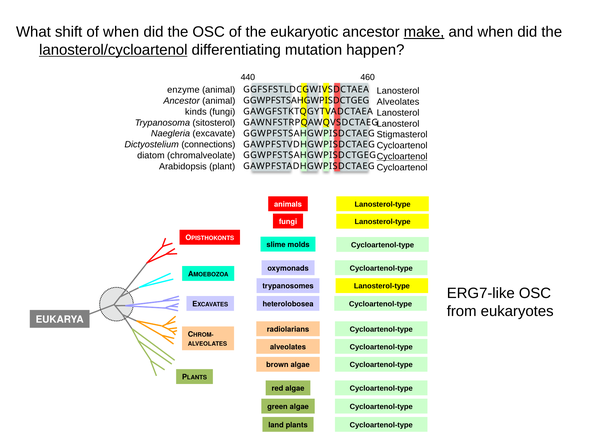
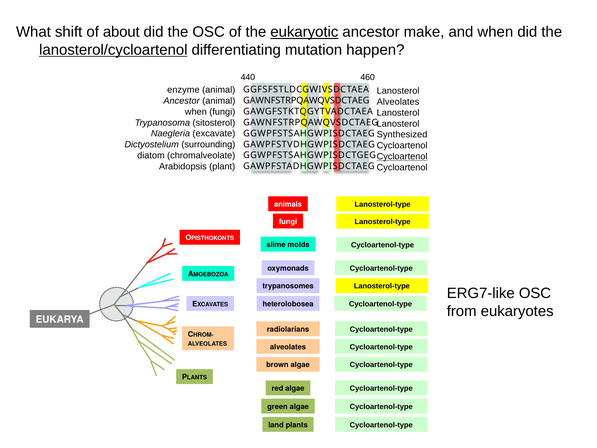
of when: when -> about
eukaryotic underline: none -> present
make underline: present -> none
GGWPFSTSAHGWPISDCTGEG at (306, 100): GGWPFSTSAHGWPISDCTGEG -> GAWNFSTRPQAWQVSDCTAEG
kinds at (196, 112): kinds -> when
Stigmasterol: Stigmasterol -> Synthesized
connections: connections -> surrounding
